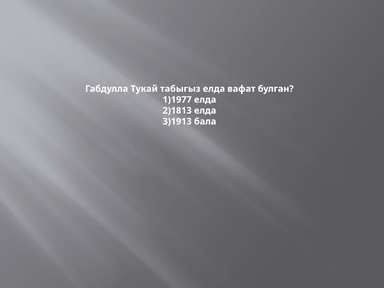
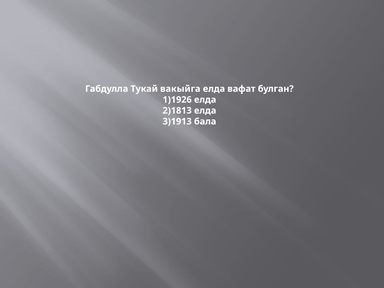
табыгыз: табыгыз -> вакыйга
1)1977: 1)1977 -> 1)1926
